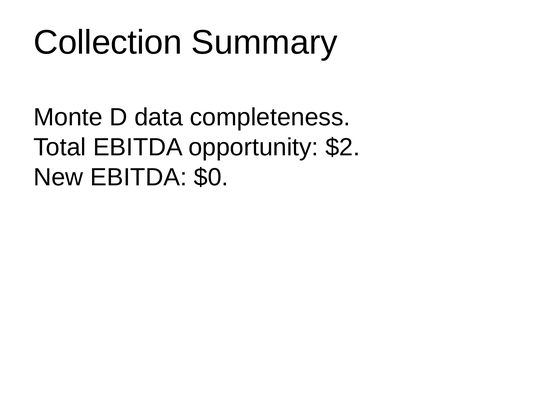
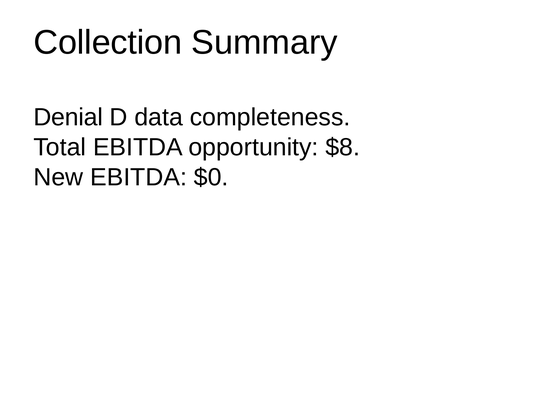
Monte: Monte -> Denial
$2: $2 -> $8
